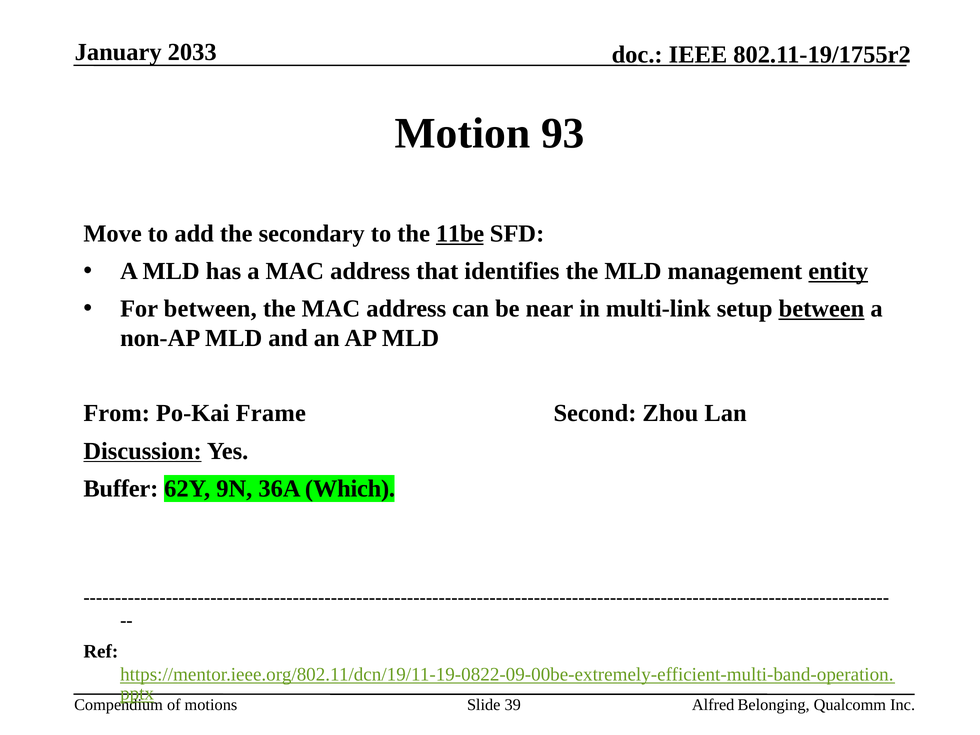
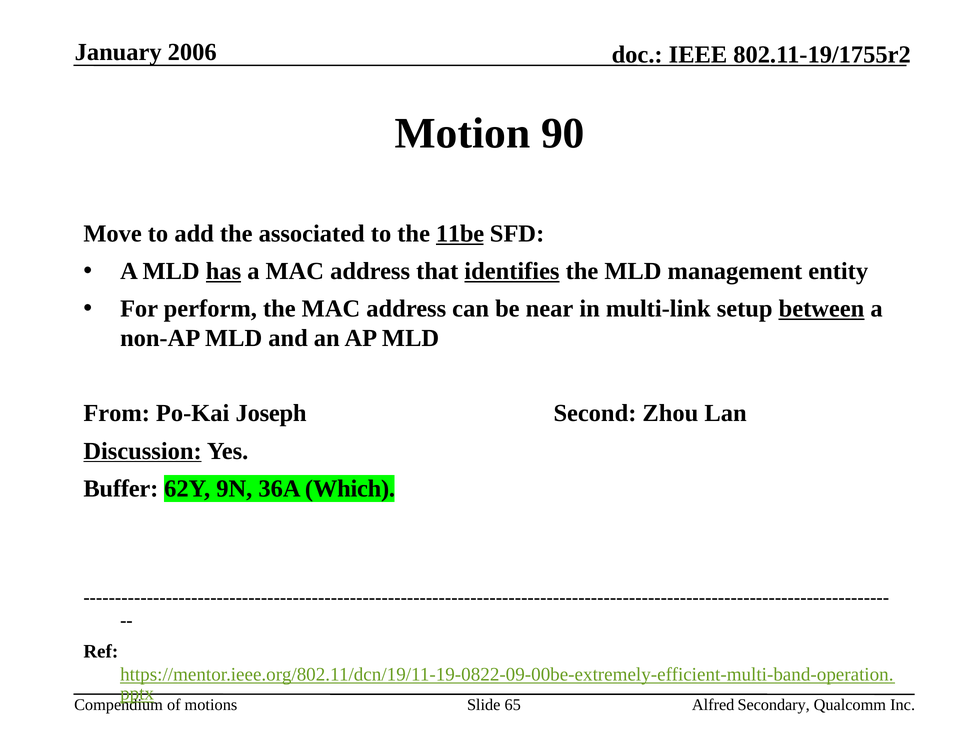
2033: 2033 -> 2006
93: 93 -> 90
secondary: secondary -> associated
has underline: none -> present
identifies underline: none -> present
entity underline: present -> none
For between: between -> perform
Frame: Frame -> Joseph
39: 39 -> 65
Belonging: Belonging -> Secondary
